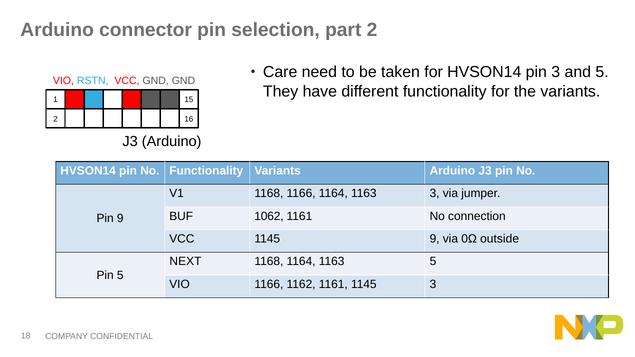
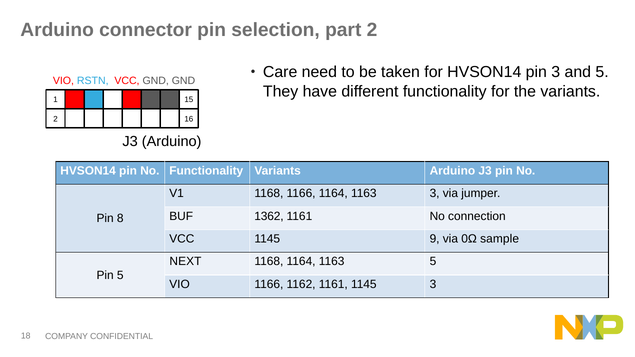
1062: 1062 -> 1362
Pin 9: 9 -> 8
outside: outside -> sample
